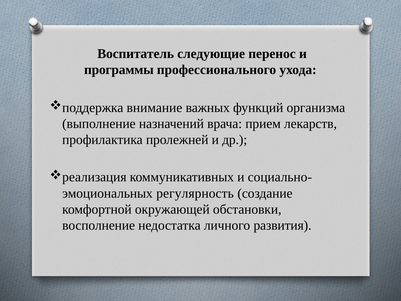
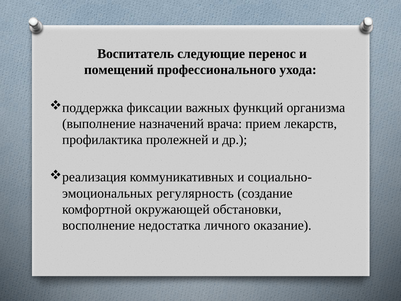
программы: программы -> помещений
внимание: внимание -> фиксации
развития: развития -> оказание
